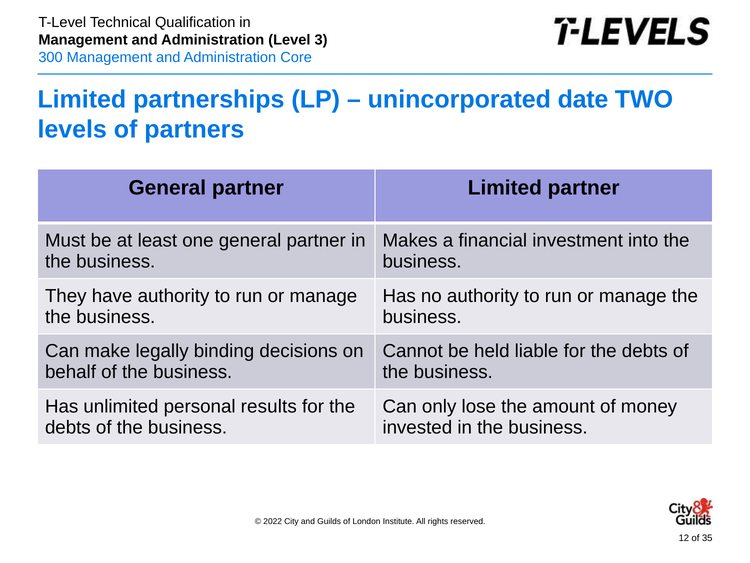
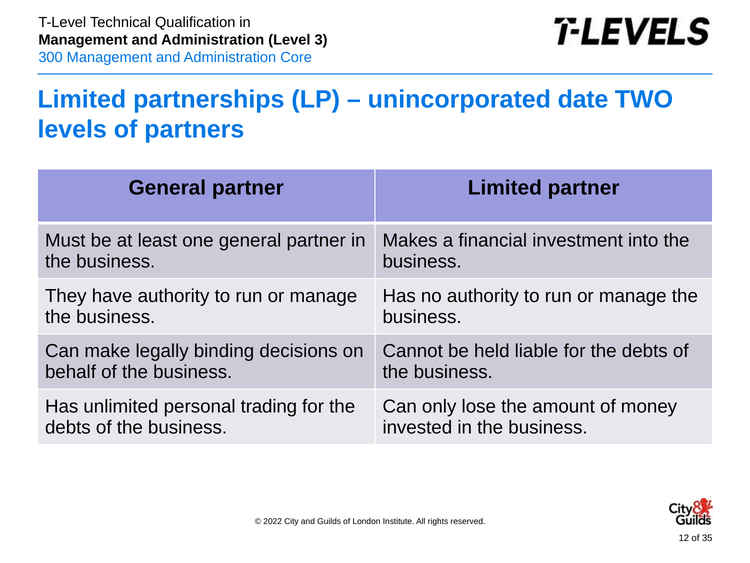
results: results -> trading
